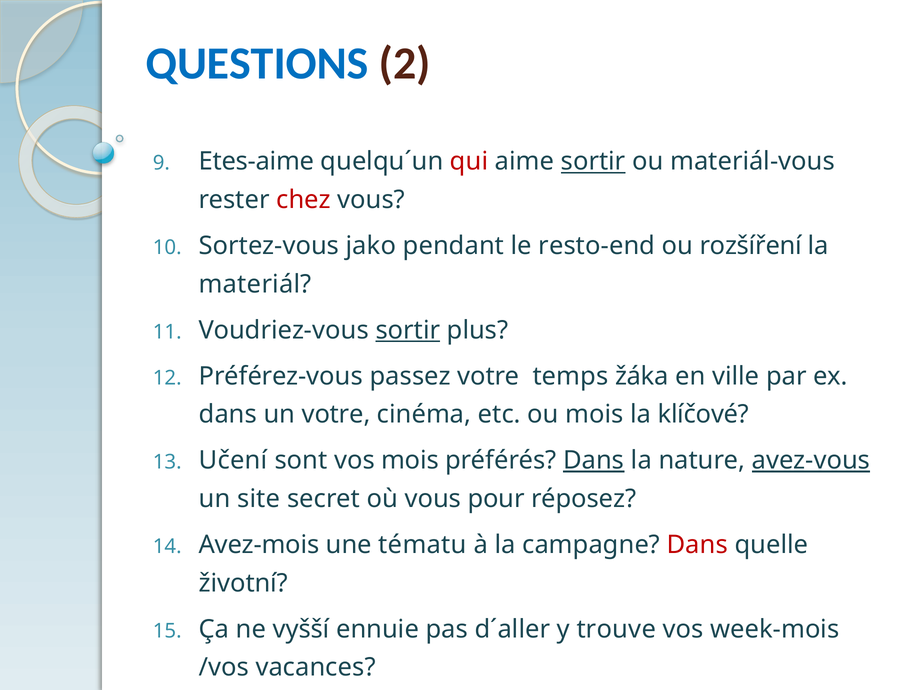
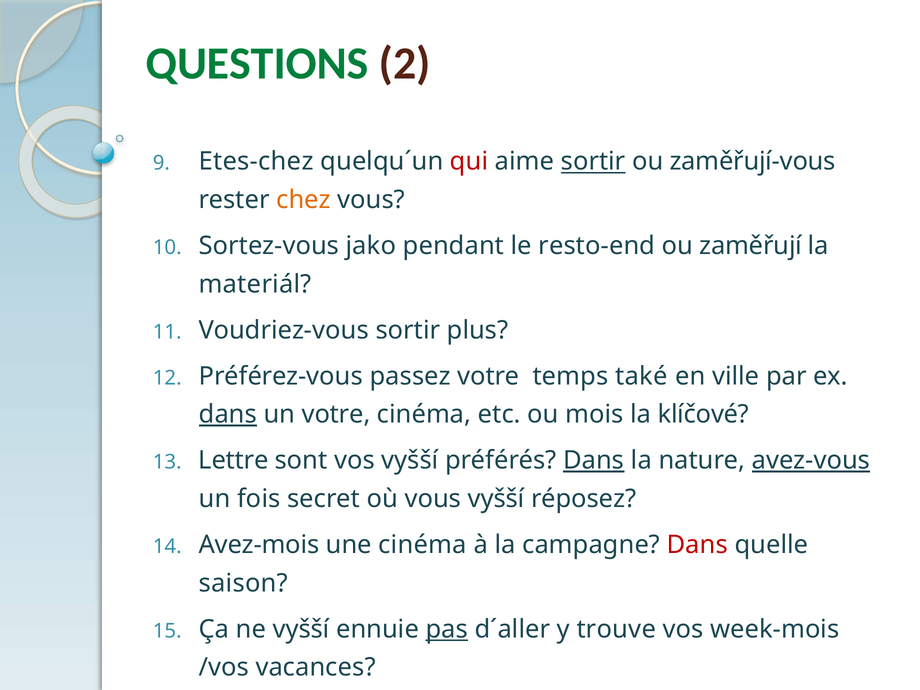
QUESTIONS colour: blue -> green
Etes-aime: Etes-aime -> Etes-chez
materiál-vous: materiál-vous -> zaměřují-vous
chez colour: red -> orange
rozšíření: rozšíření -> zaměřují
sortir at (408, 330) underline: present -> none
žáka: žáka -> také
dans at (228, 415) underline: none -> present
Učení: Učení -> Lettre
vos mois: mois -> vyšší
site: site -> fois
vous pour: pour -> vyšší
une tématu: tématu -> cinéma
životní: životní -> saison
pas underline: none -> present
